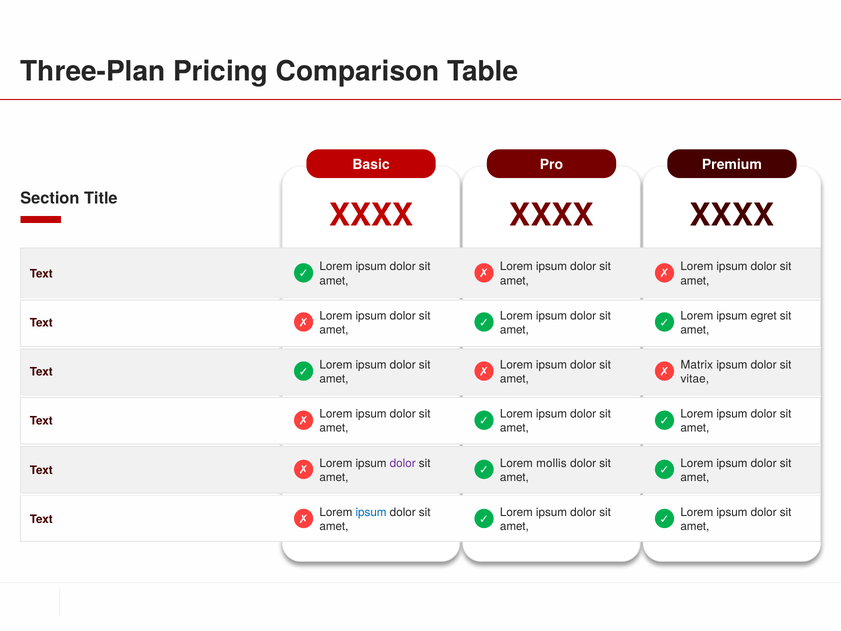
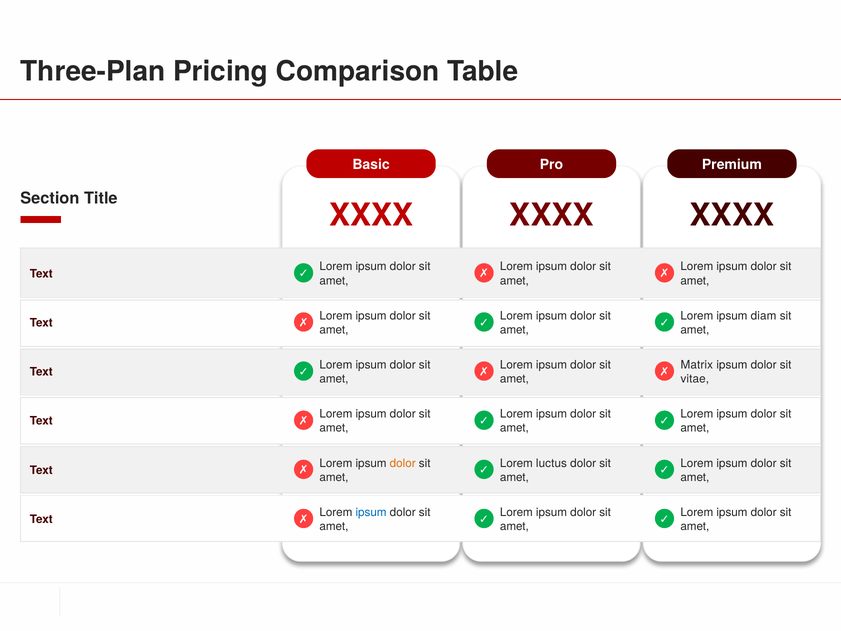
egret: egret -> diam
dolor at (403, 463) colour: purple -> orange
mollis: mollis -> luctus
